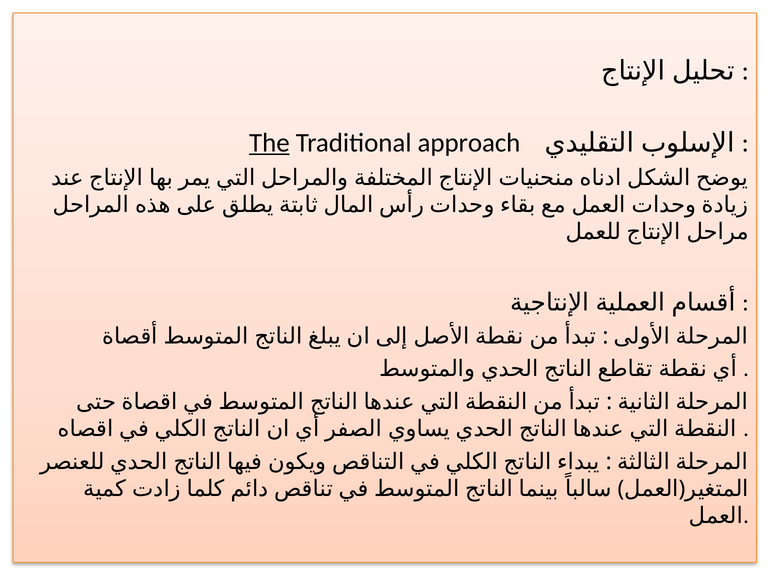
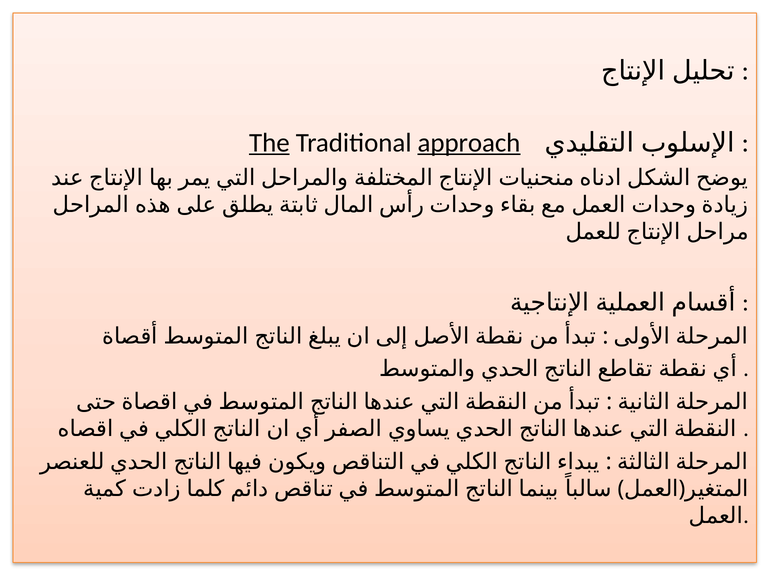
approach underline: none -> present
